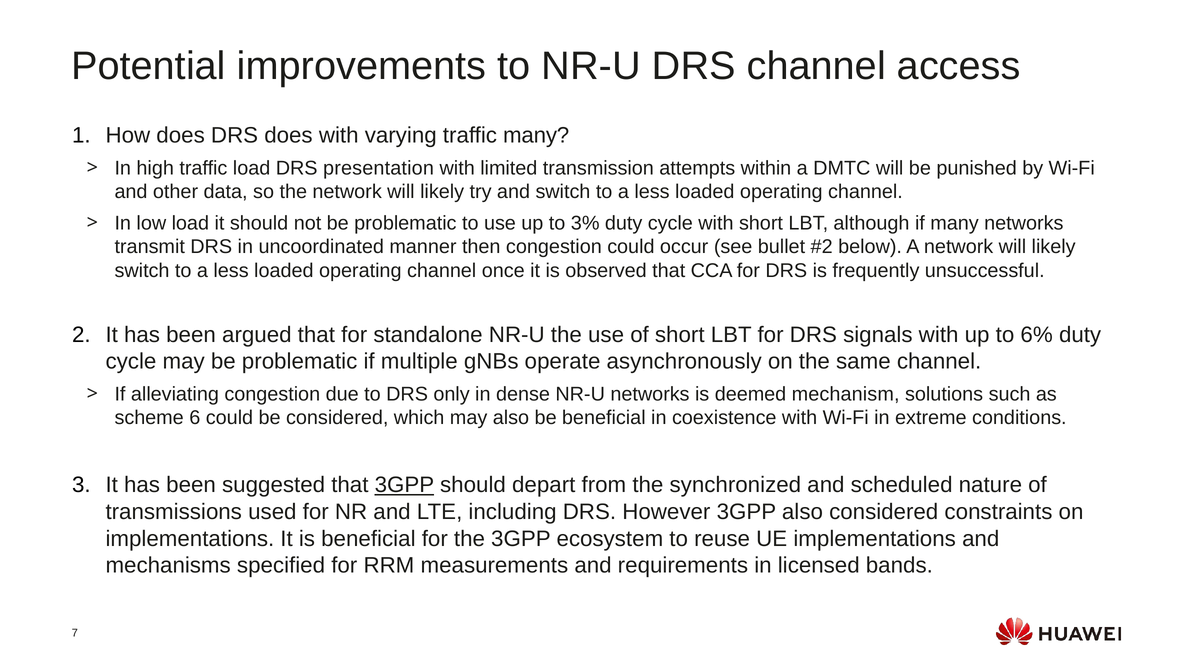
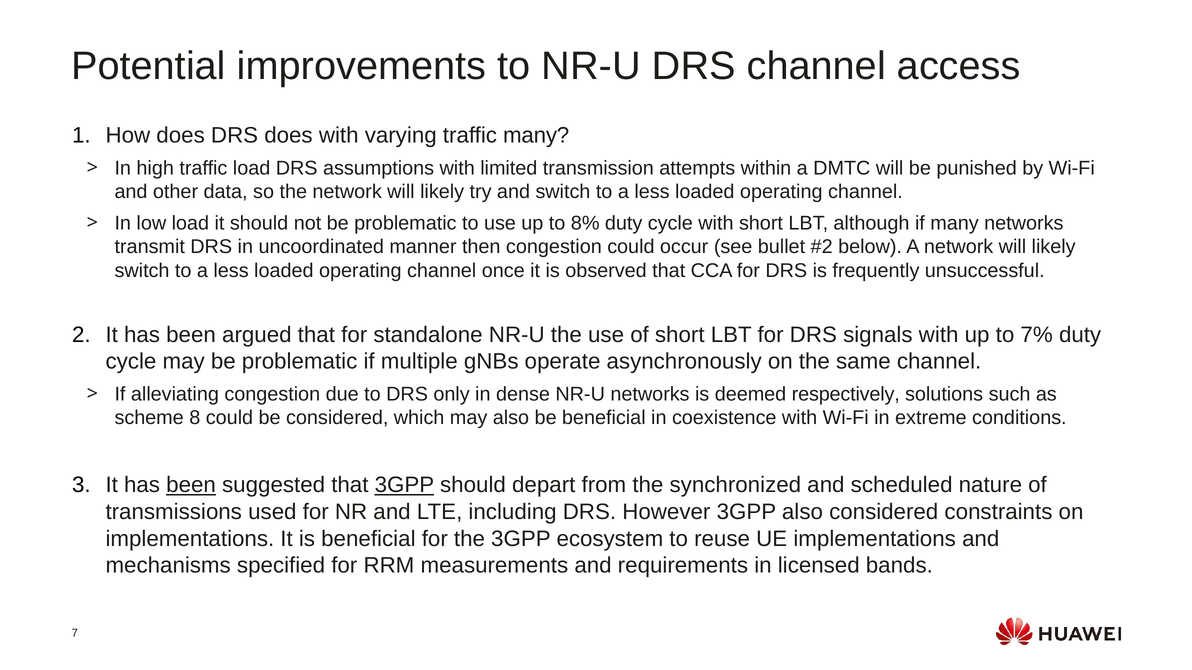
presentation: presentation -> assumptions
3%: 3% -> 8%
6%: 6% -> 7%
mechanism: mechanism -> respectively
6: 6 -> 8
been at (191, 485) underline: none -> present
